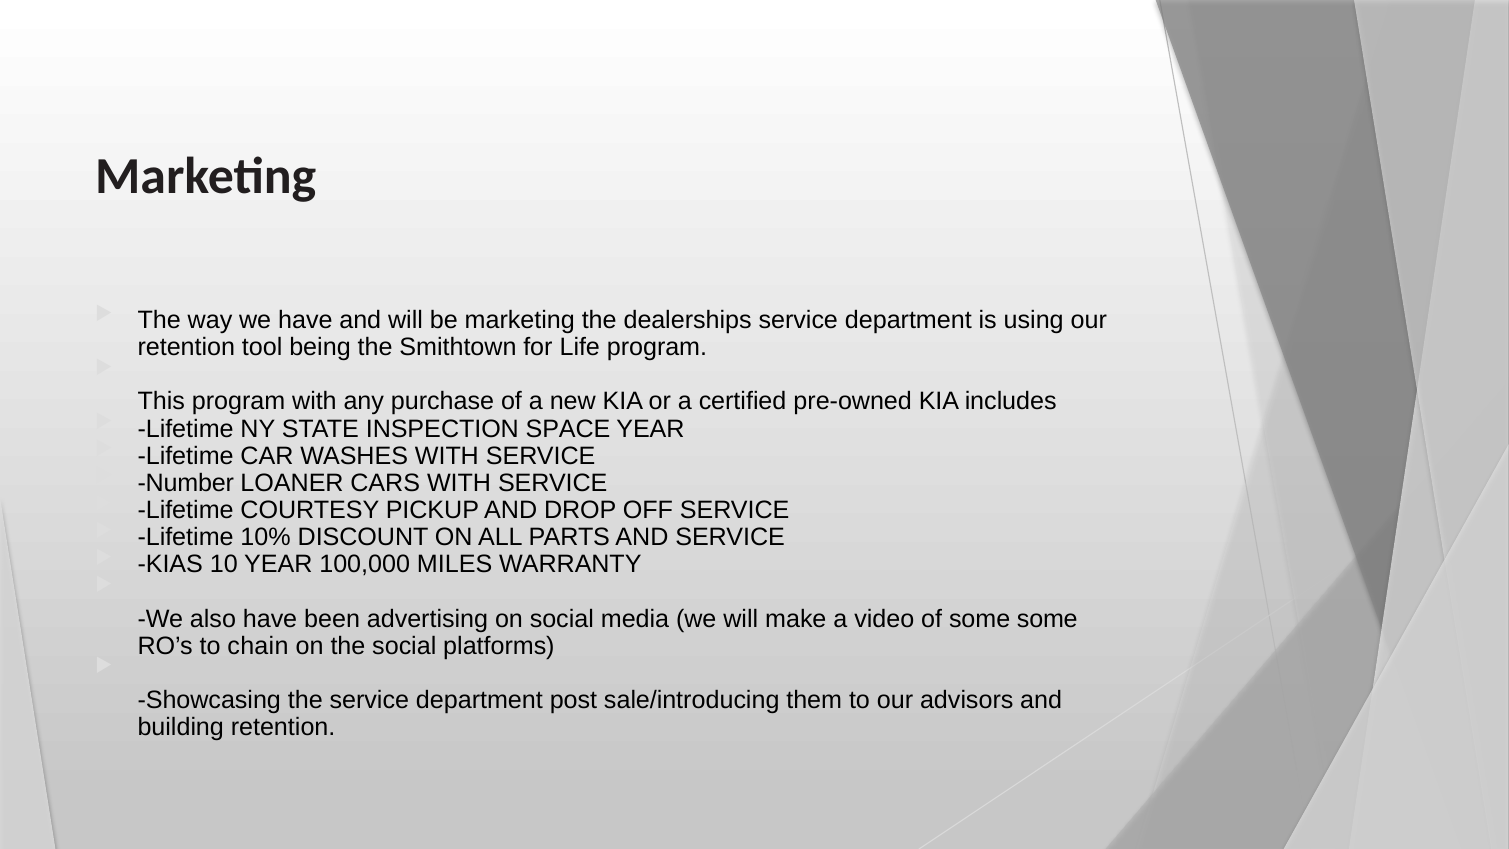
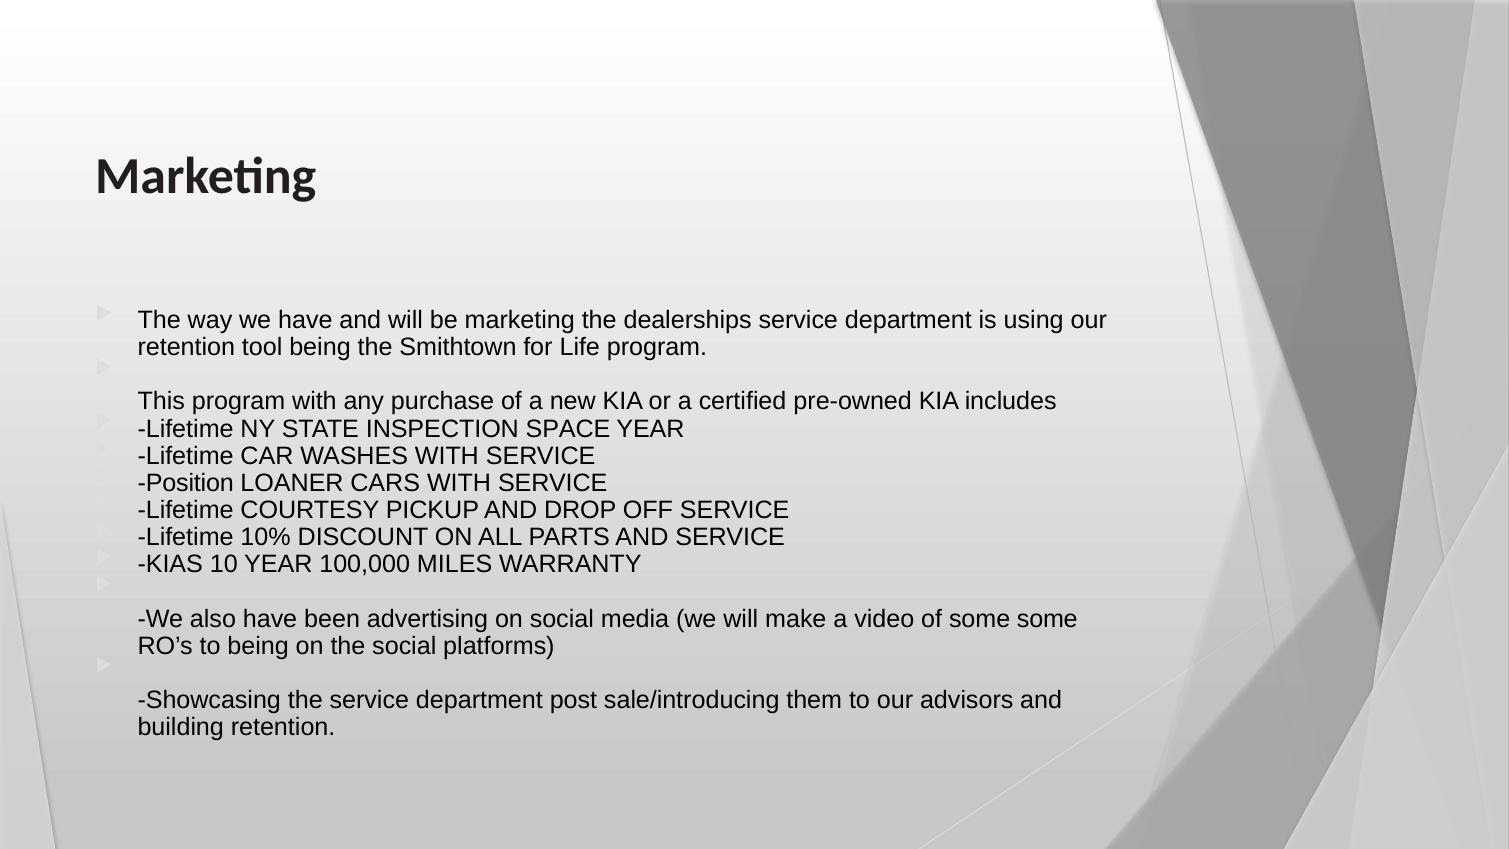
Number: Number -> Position
to chain: chain -> being
